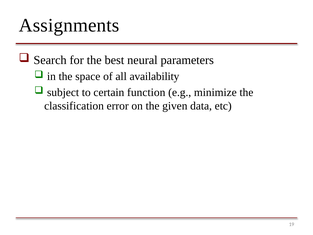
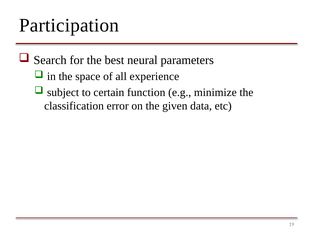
Assignments: Assignments -> Participation
availability: availability -> experience
